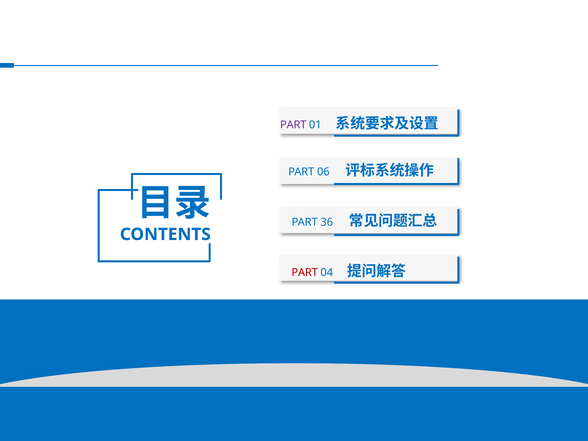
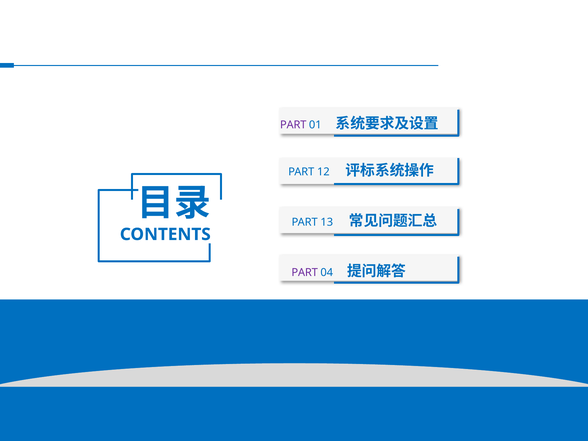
06: 06 -> 12
36: 36 -> 13
PART at (305, 273) colour: red -> purple
